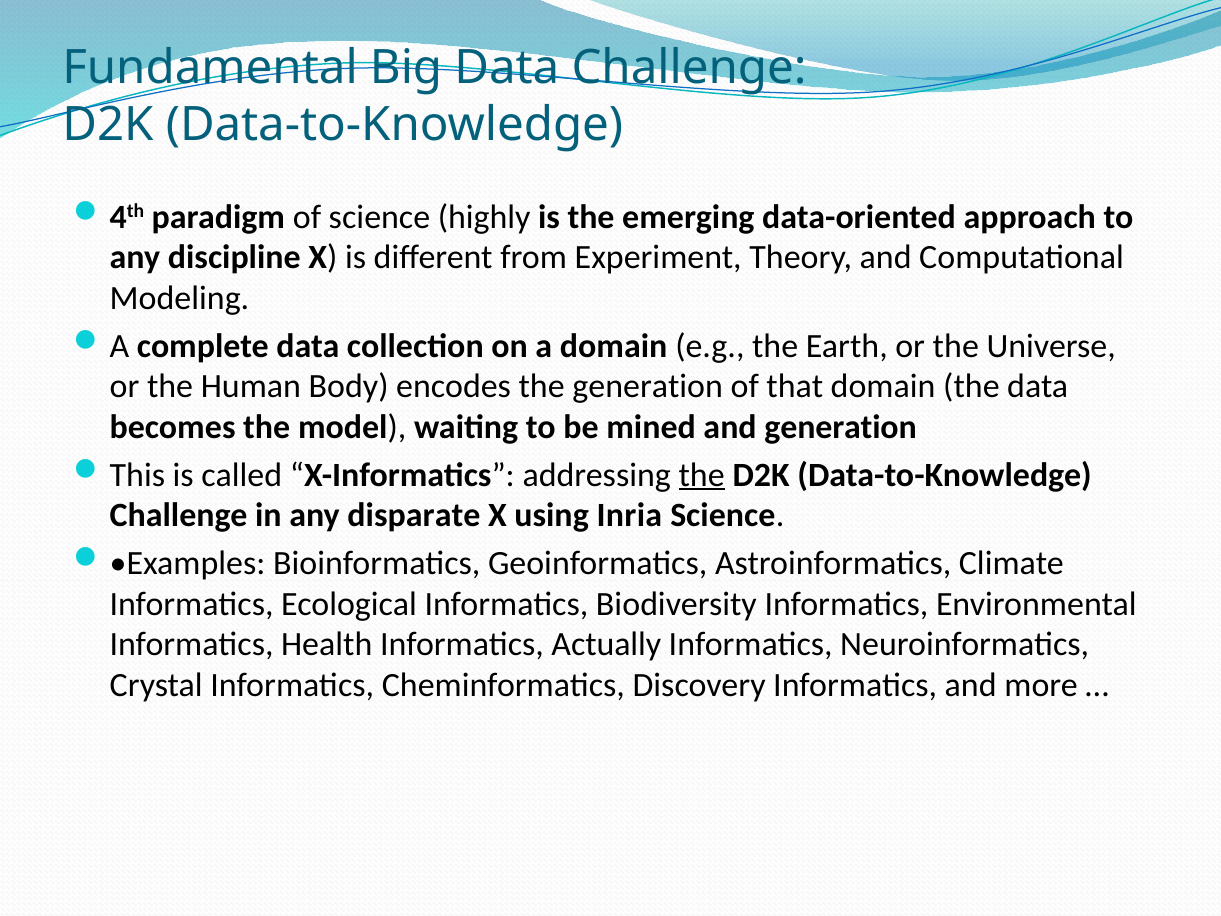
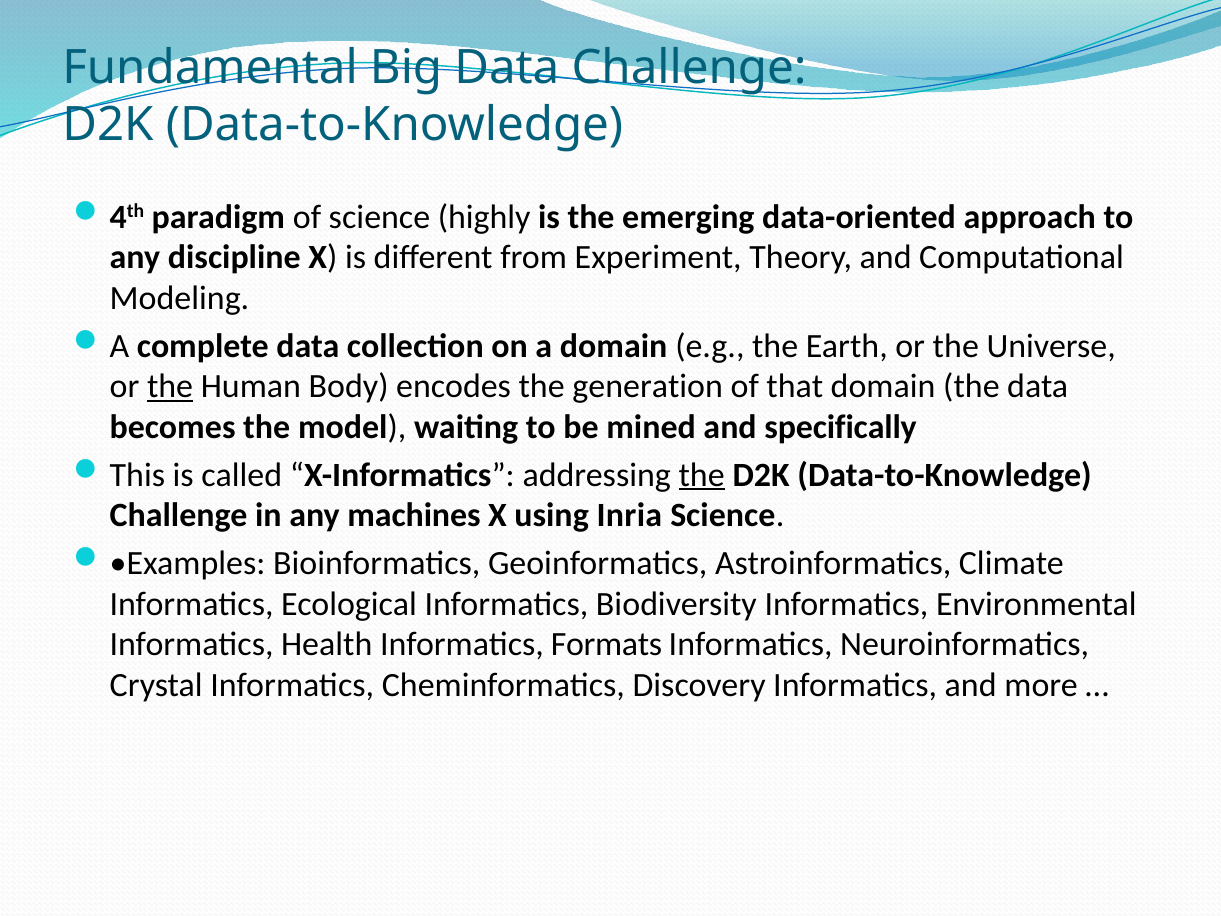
the at (170, 387) underline: none -> present
and generation: generation -> specifically
disparate: disparate -> machines
Actually: Actually -> Formats
